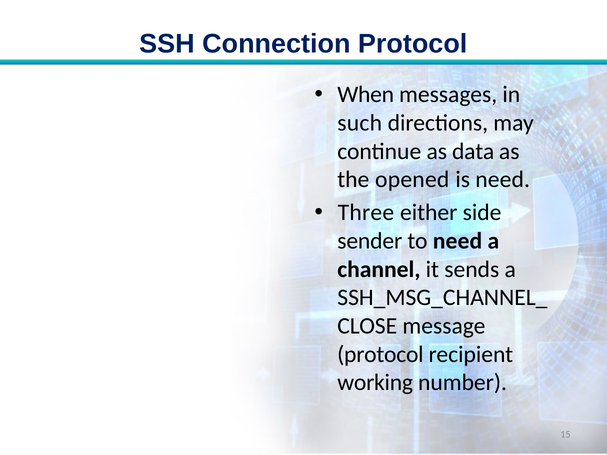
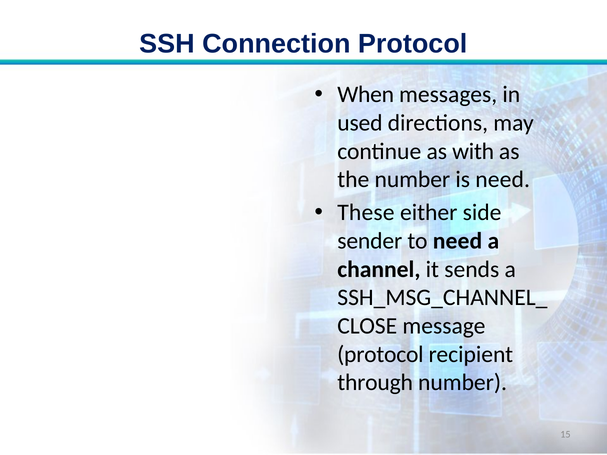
such: such -> used
data: data -> with
the opened: opened -> number
Three: Three -> These
working: working -> through
